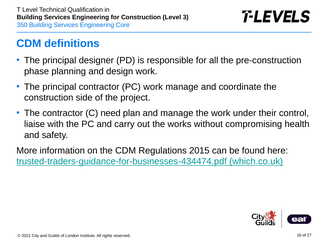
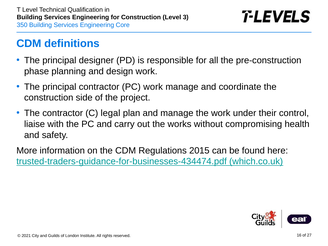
need: need -> legal
